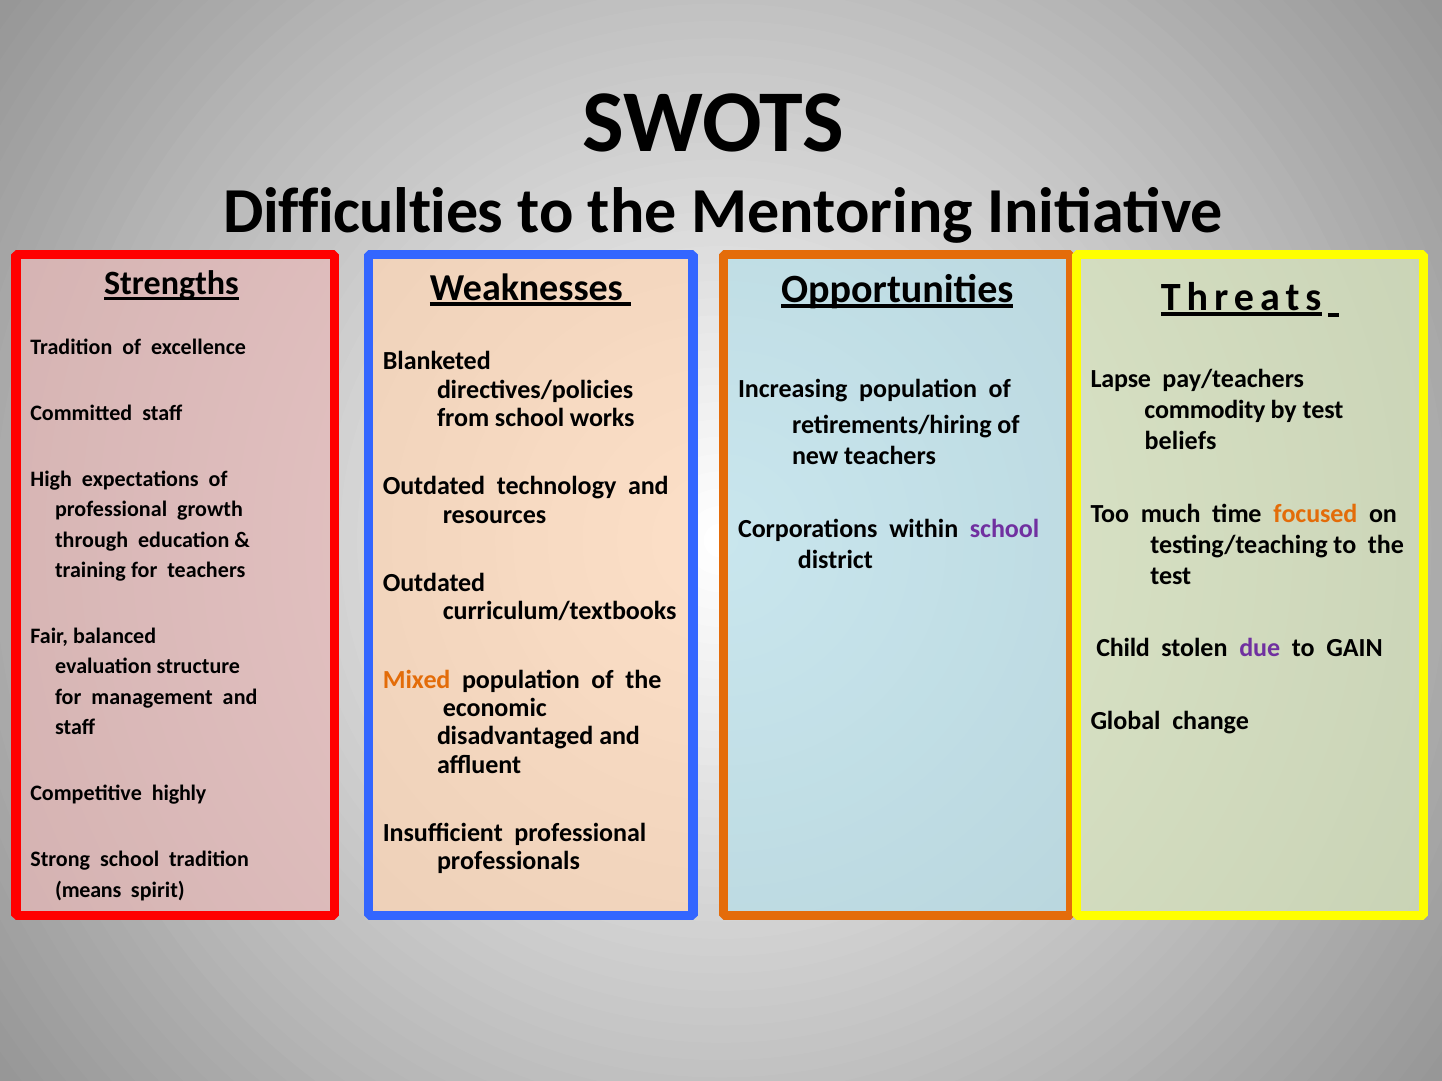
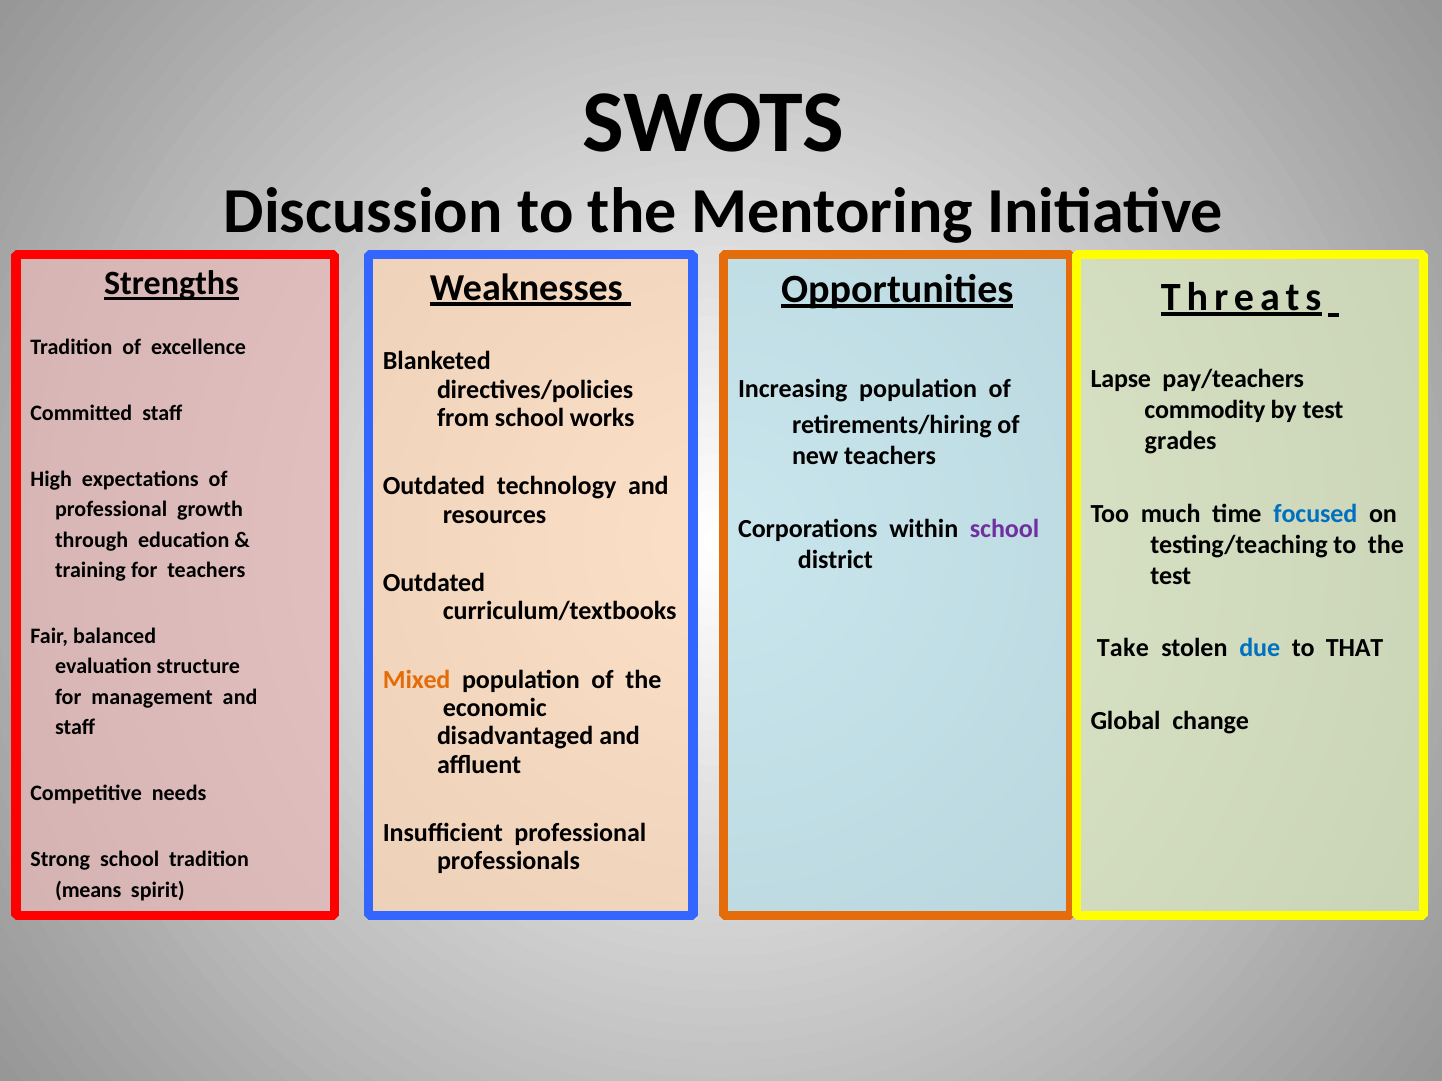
Difficulties: Difficulties -> Discussion
beliefs: beliefs -> grades
focused colour: orange -> blue
Child: Child -> Take
due colour: purple -> blue
GAIN: GAIN -> THAT
highly: highly -> needs
